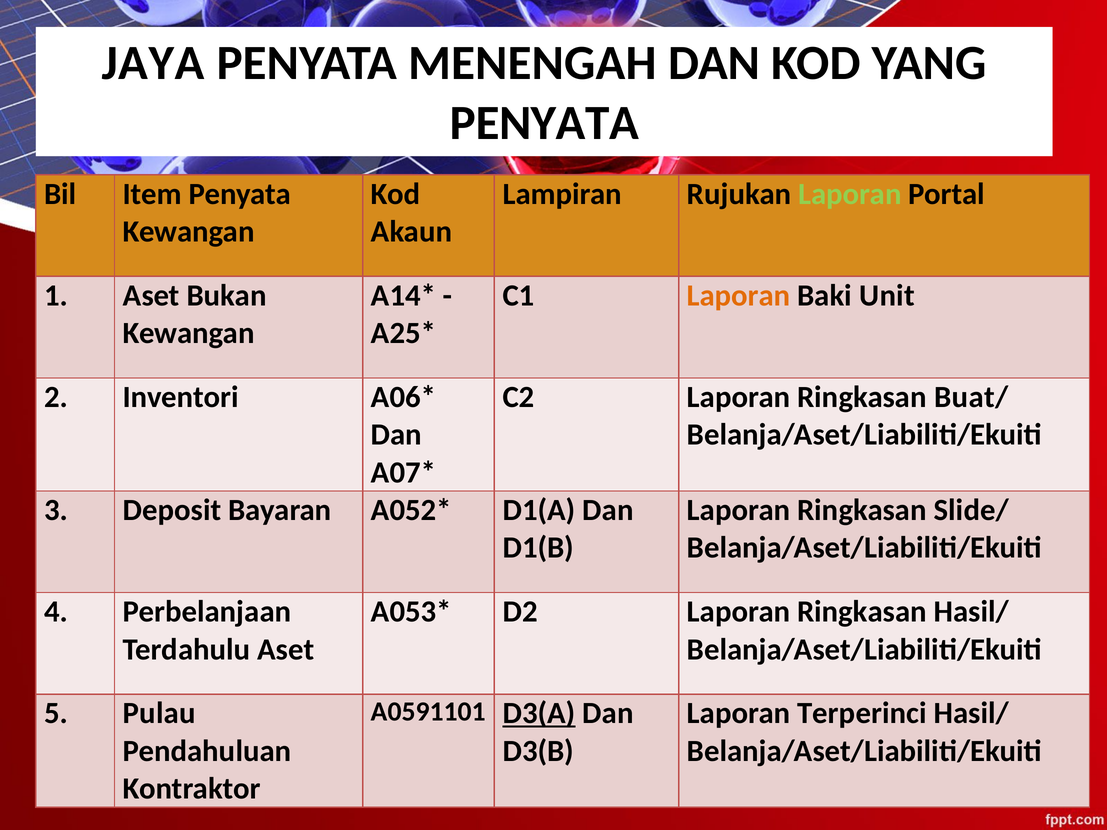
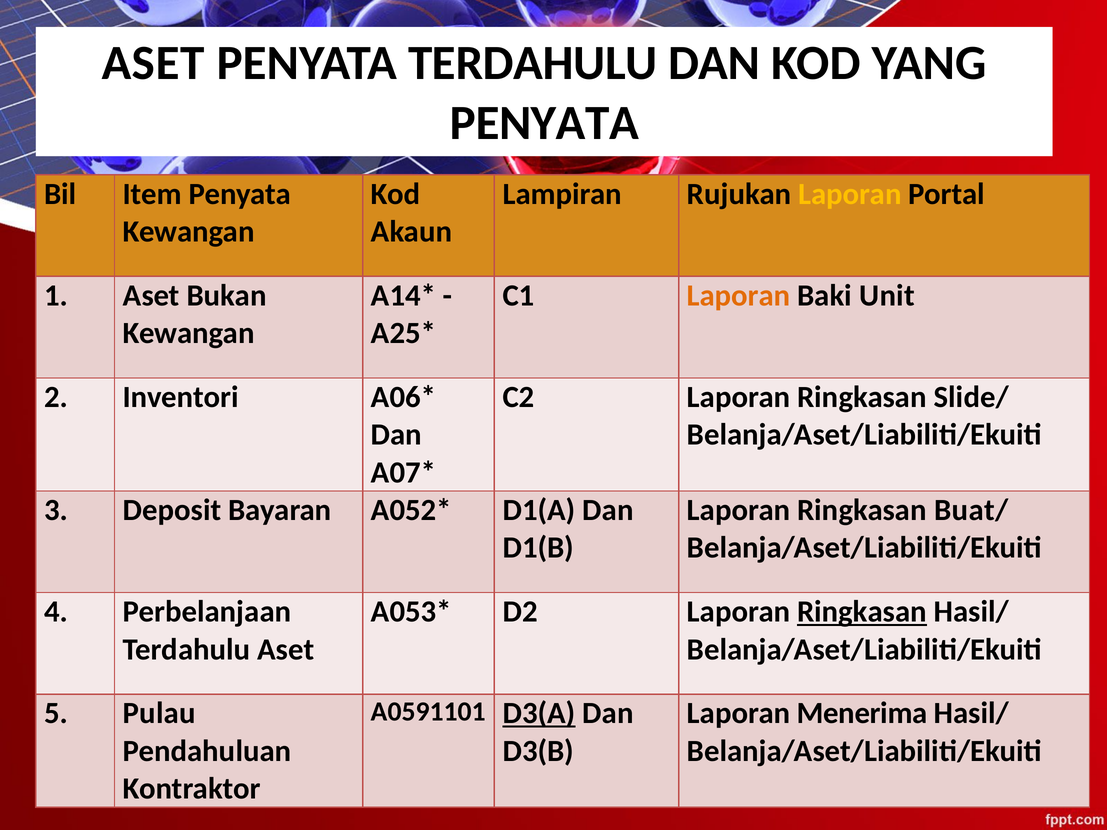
JAYA at (153, 63): JAYA -> ASET
PENYATA MENENGAH: MENENGAH -> TERDAHULU
Laporan at (850, 194) colour: light green -> yellow
Buat/: Buat/ -> Slide/
Slide/: Slide/ -> Buat/
Ringkasan at (862, 612) underline: none -> present
Terperinci: Terperinci -> Menerima
